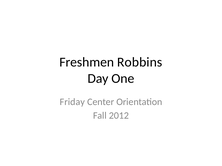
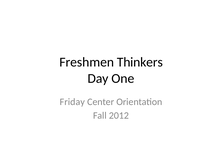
Robbins: Robbins -> Thinkers
